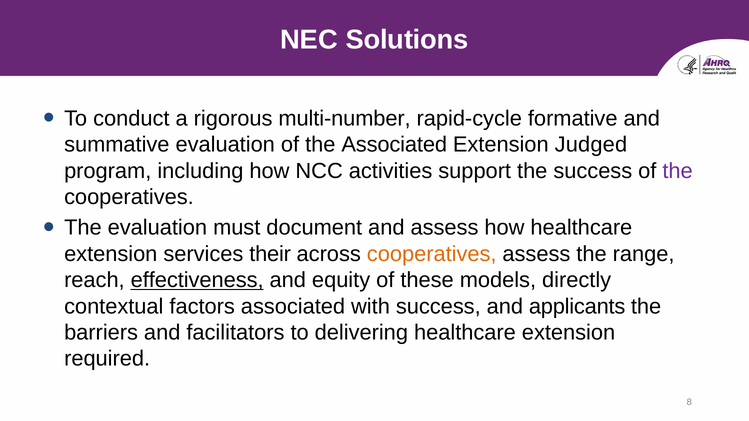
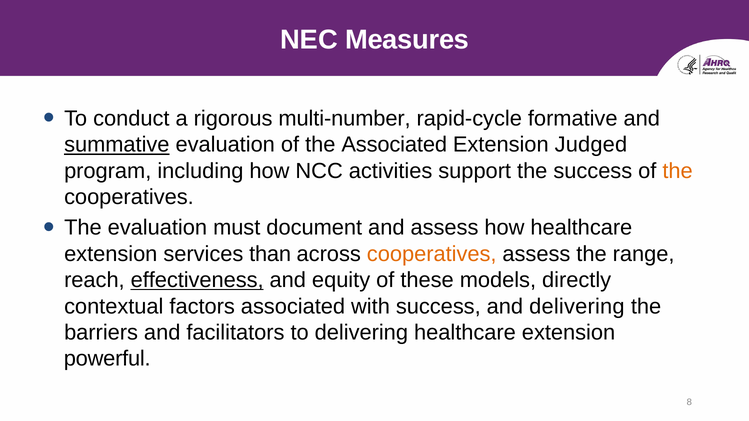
Solutions: Solutions -> Measures
summative underline: none -> present
the at (678, 171) colour: purple -> orange
their: their -> than
and applicants: applicants -> delivering
required: required -> powerful
